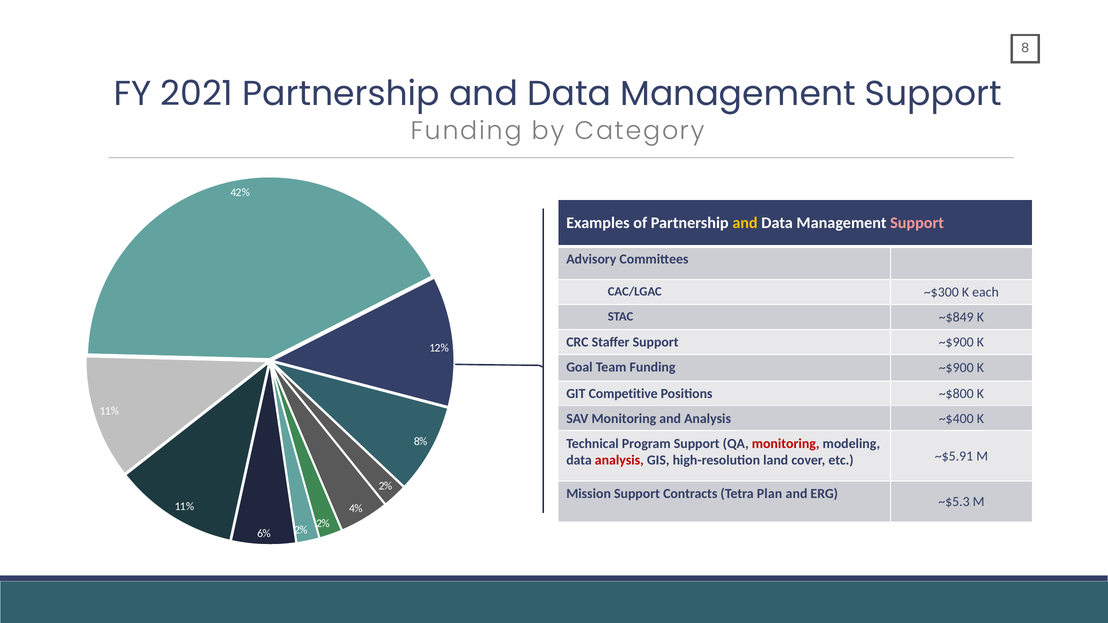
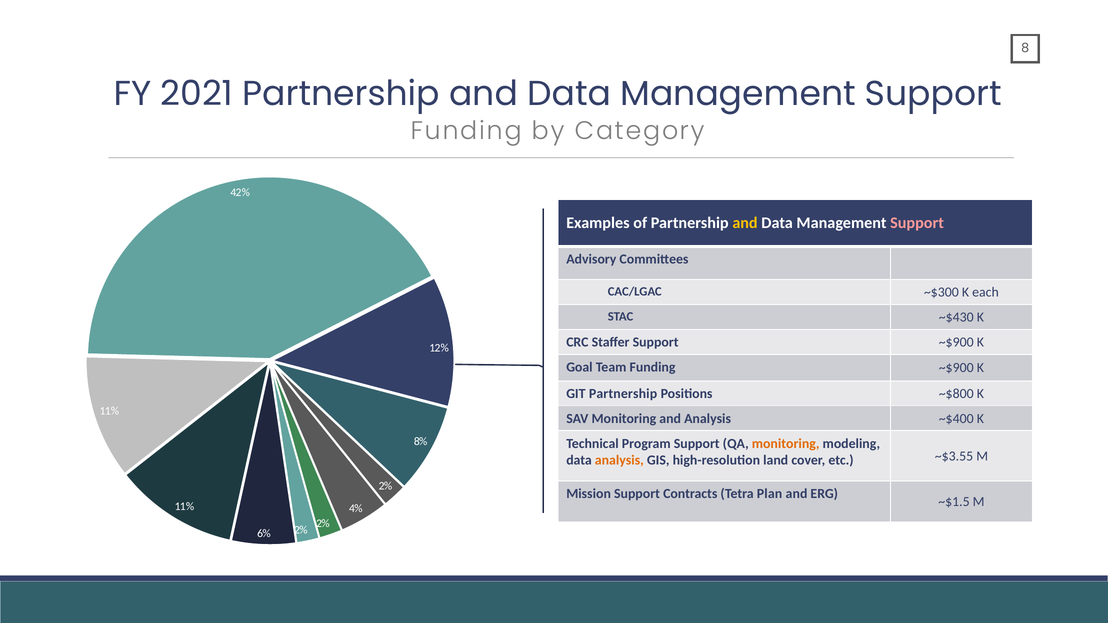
~$849: ~$849 -> ~$430
GIT Competitive: Competitive -> Partnership
monitoring at (786, 444) colour: red -> orange
analysis at (619, 460) colour: red -> orange
~$5.91: ~$5.91 -> ~$3.55
~$5.3: ~$5.3 -> ~$1.5
